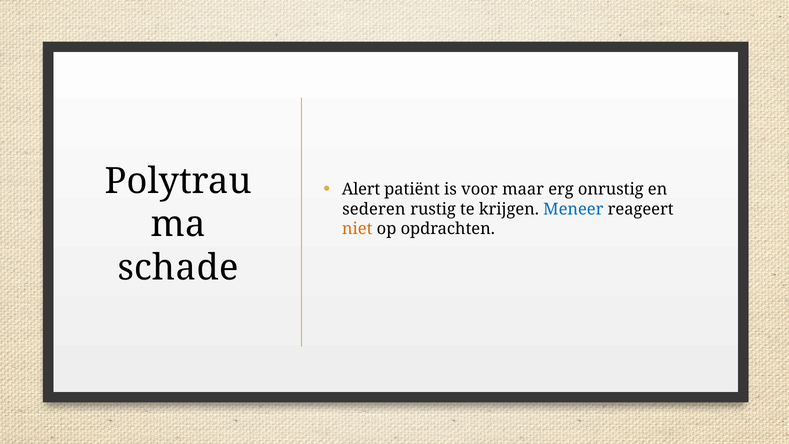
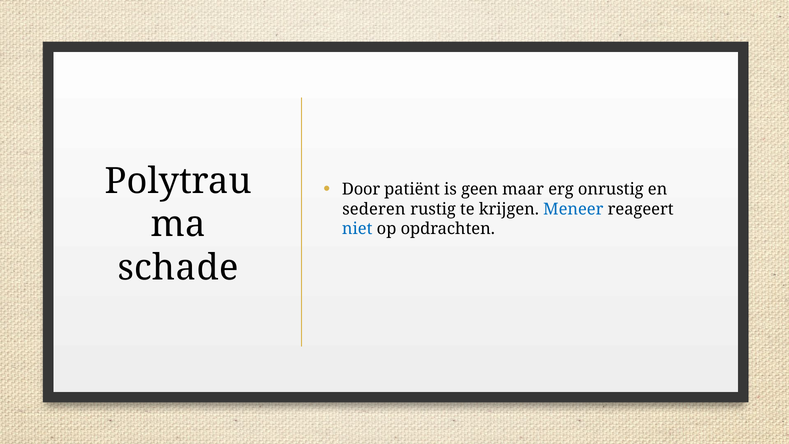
Alert: Alert -> Door
voor: voor -> geen
niet colour: orange -> blue
